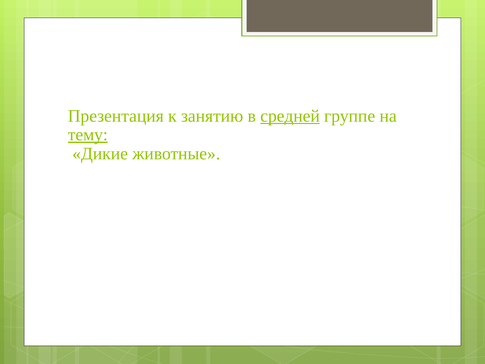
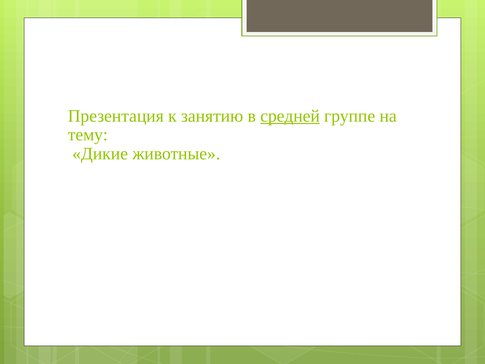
тему underline: present -> none
